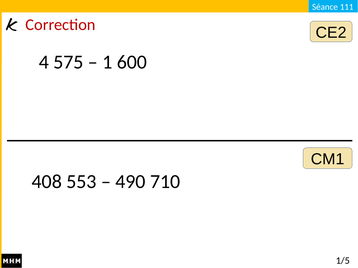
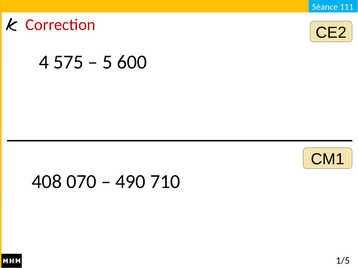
1: 1 -> 5
553: 553 -> 070
